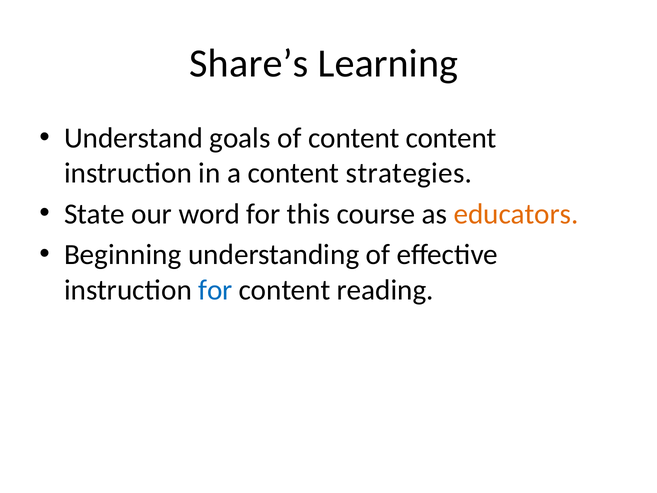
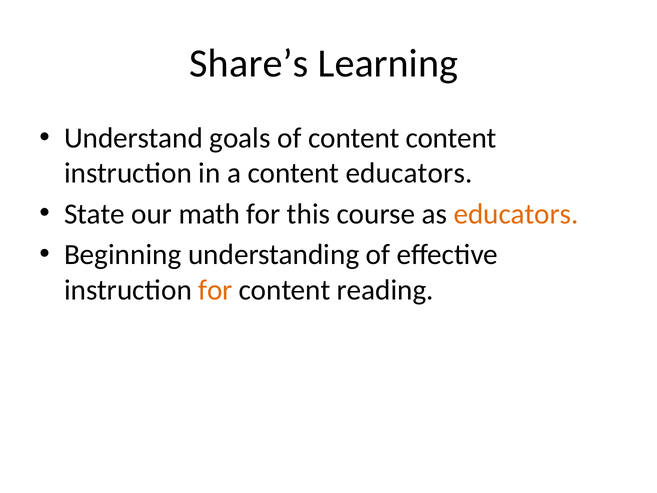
content strategies: strategies -> educators
word: word -> math
for at (215, 290) colour: blue -> orange
